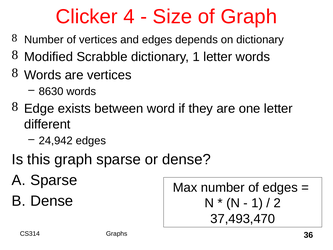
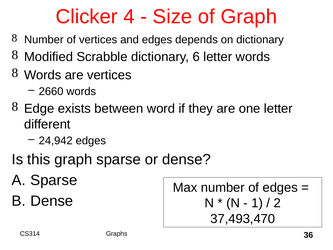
dictionary 1: 1 -> 6
8630: 8630 -> 2660
